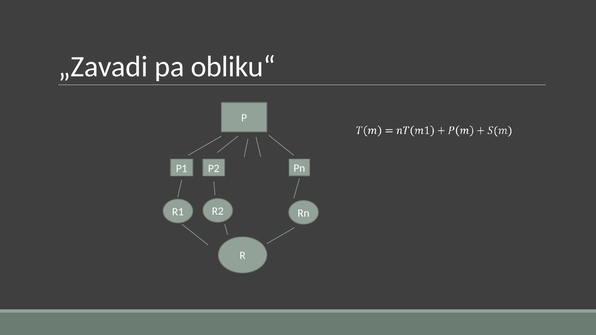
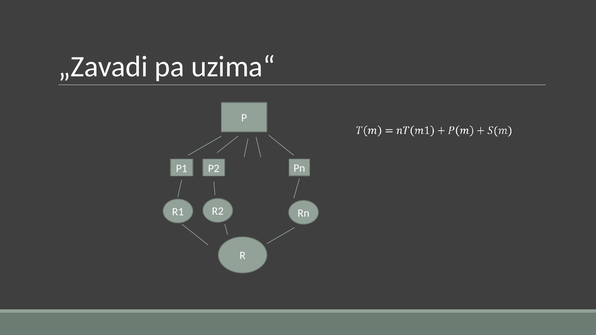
obliku“: obliku“ -> uzima“
